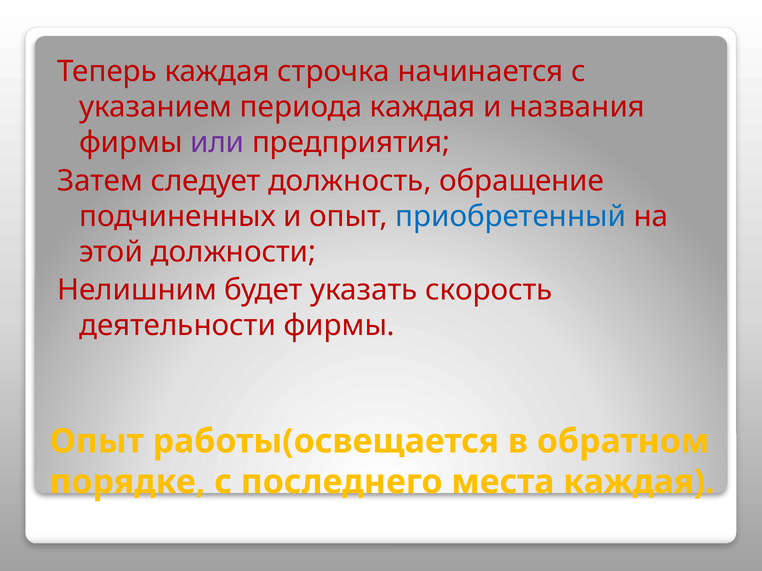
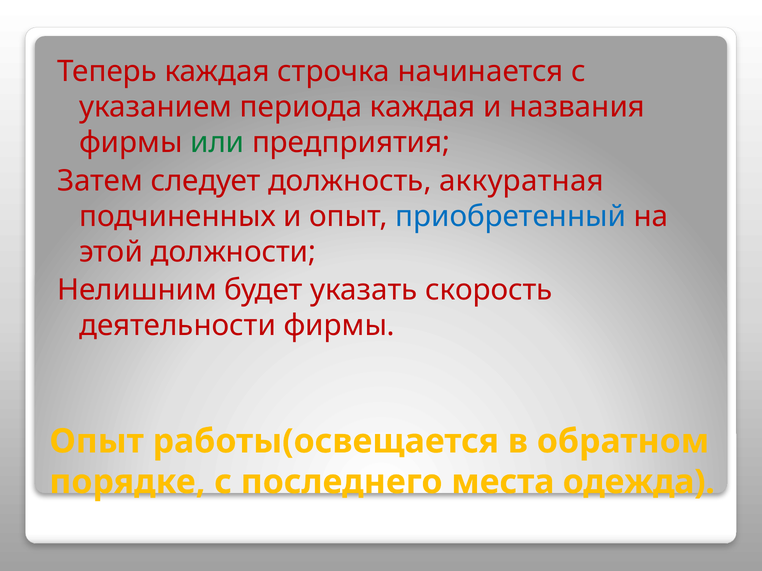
или colour: purple -> green
обращение: обращение -> аккуратная
места каждая: каждая -> одежда
